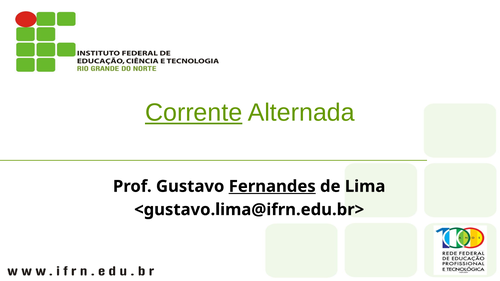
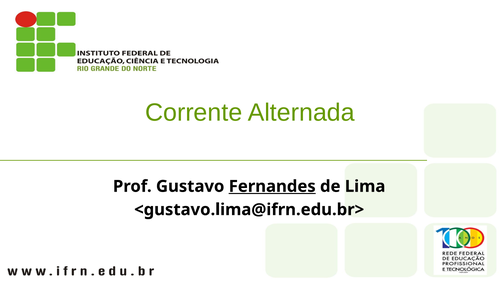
Corrente underline: present -> none
